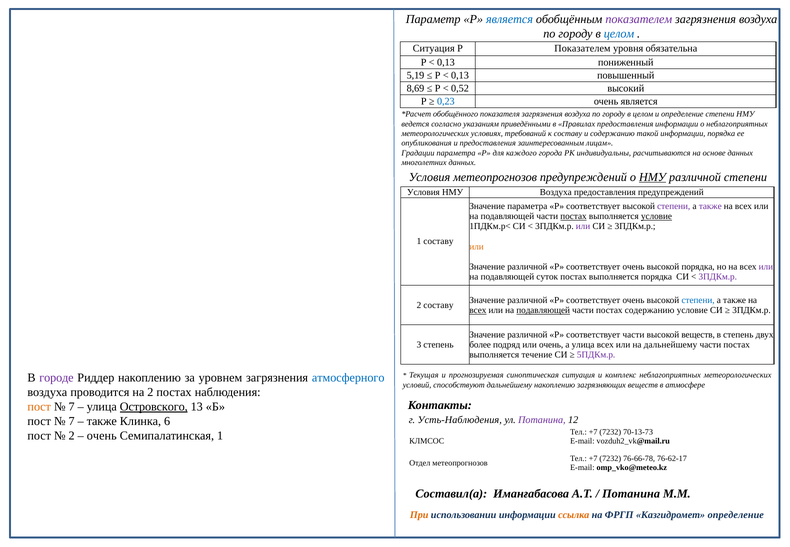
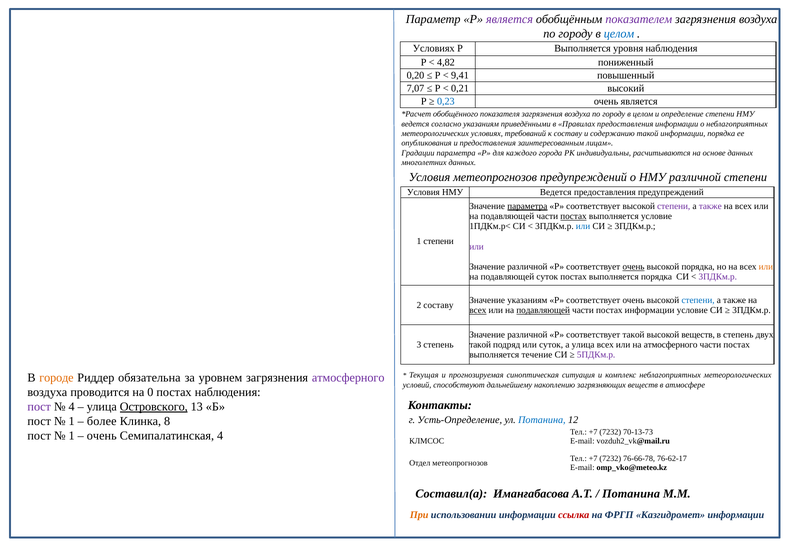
является at (510, 19) colour: blue -> purple
Ситуация at (434, 48): Ситуация -> Условиях
Р Показателем: Показателем -> Выполняется
уровня обязательна: обязательна -> наблюдения
0,13 at (446, 62): 0,13 -> 4,82
5,19: 5,19 -> 0,20
0,13 at (460, 75): 0,13 -> 9,41
8,69: 8,69 -> 7,07
0,52: 0,52 -> 0,21
НМУ at (653, 177) underline: present -> none
Воздуха at (556, 192): Воздуха -> Ведется
параметра at (527, 206) underline: none -> present
условие at (657, 216) underline: present -> none
или at (583, 226) colour: purple -> blue
1 составу: составу -> степени
или at (477, 246) colour: orange -> purple
очень at (634, 267) underline: none -> present
или at (766, 267) colour: purple -> orange
различной at (527, 300): различной -> указаниям
постах содержанию: содержанию -> информации
соответствует части: части -> такой
более at (480, 345): более -> такой
или очень: очень -> суток
на дальнейшему: дальнейшему -> атмосферного
городе colour: purple -> orange
Риддер накоплению: накоплению -> обязательна
атмосферного at (348, 378) colour: blue -> purple
на 2: 2 -> 0
пост at (39, 407) colour: orange -> purple
7 at (72, 407): 7 -> 4
Усть-Наблюдения: Усть-Наблюдения -> Усть-Определение
Потанина at (542, 420) colour: purple -> blue
7 at (72, 421): 7 -> 1
также at (102, 421): также -> более
6: 6 -> 8
2 at (72, 436): 2 -> 1
Семипалатинская 1: 1 -> 4
ссылка colour: orange -> red
Казгидромет определение: определение -> информации
